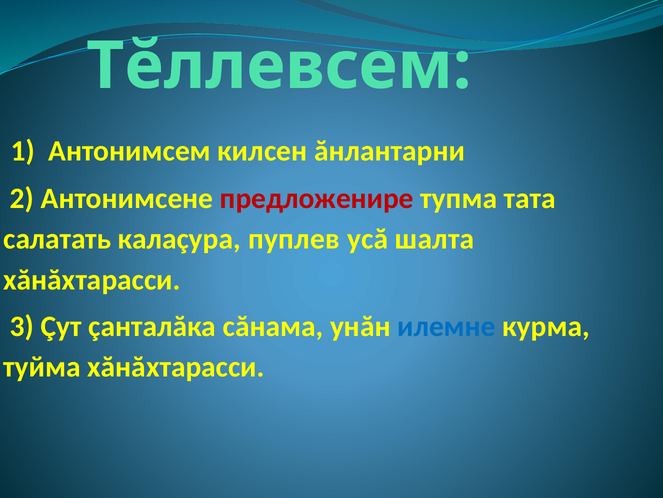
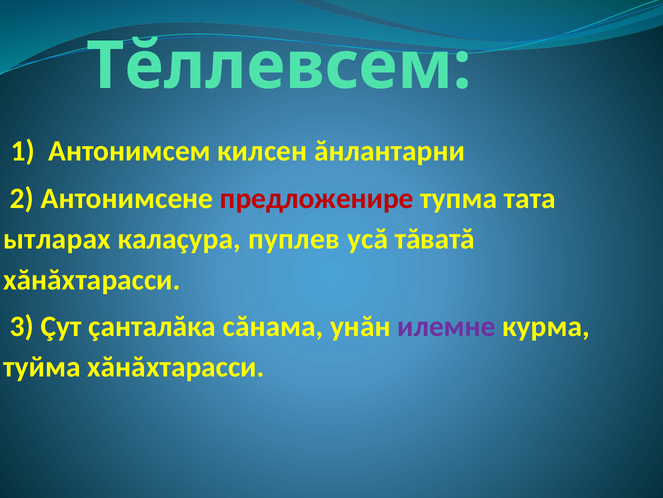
салатать: салатать -> ытларах
шалта: шалта -> тăватă
илемне colour: blue -> purple
